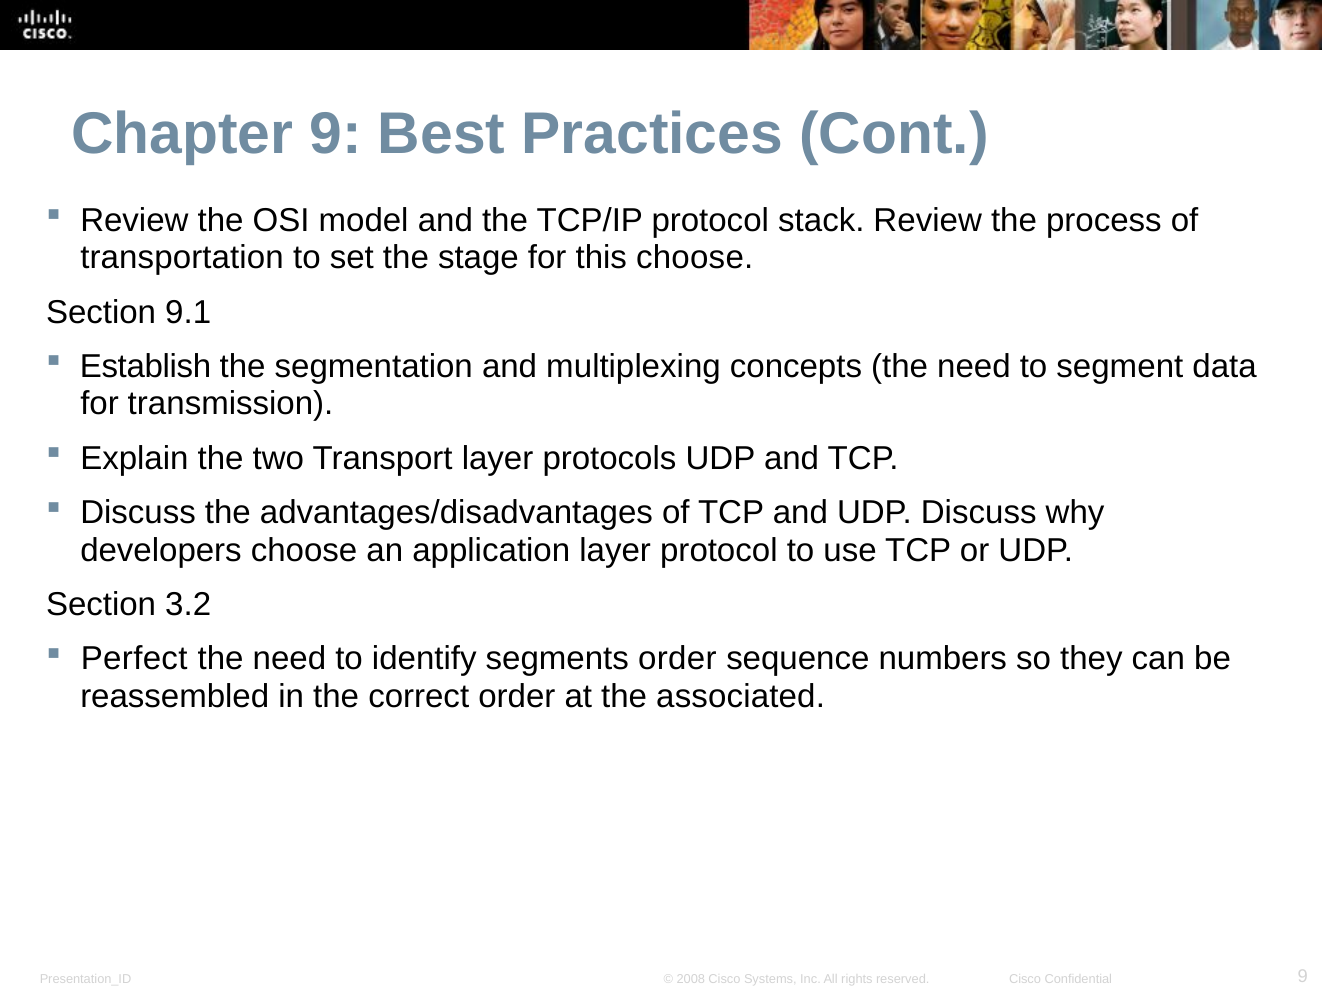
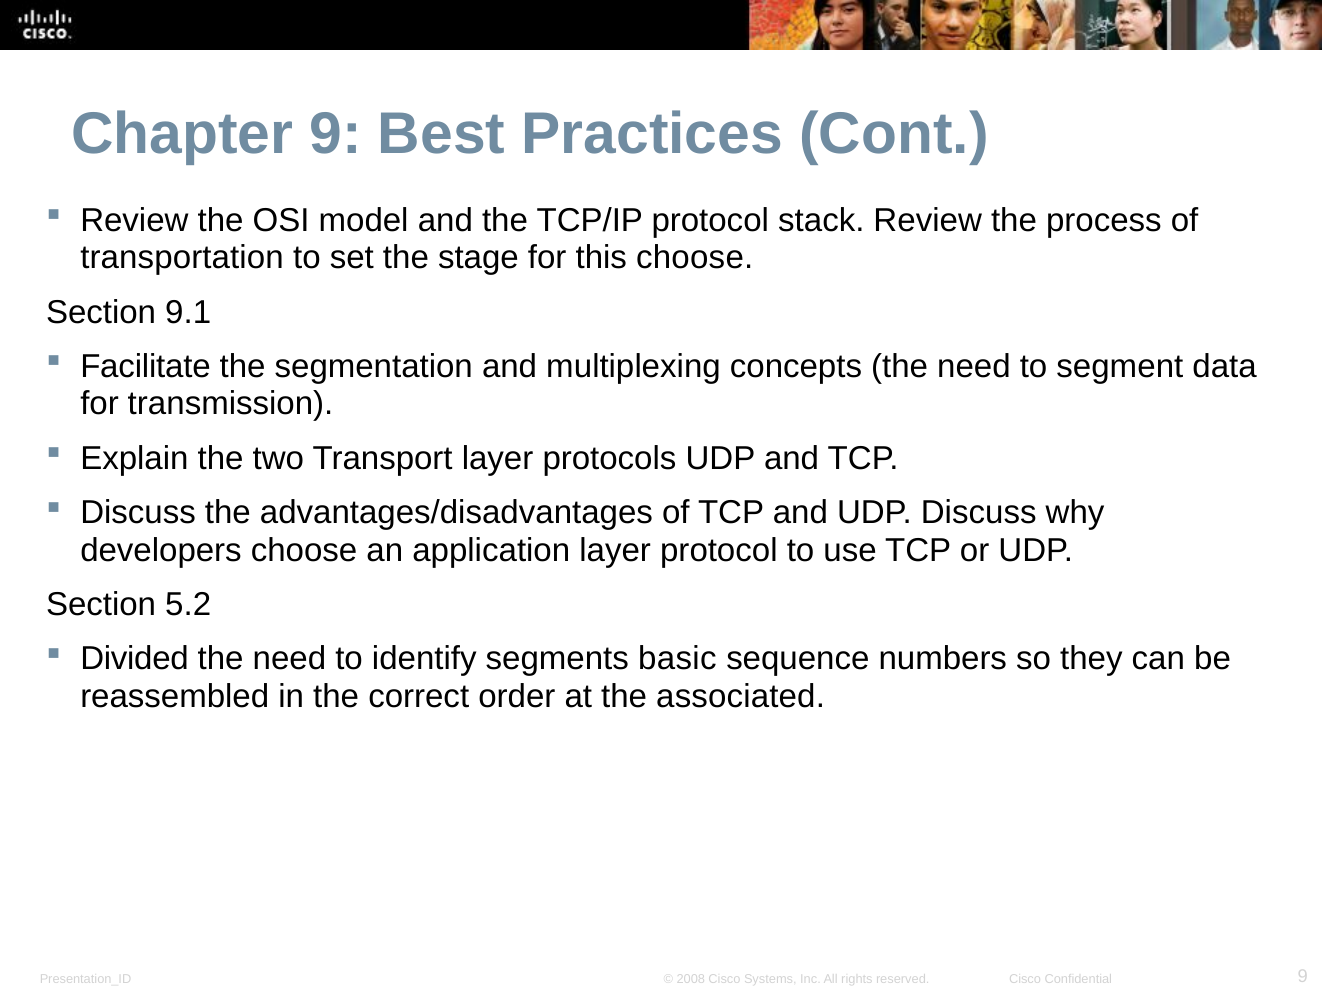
Establish: Establish -> Facilitate
3.2: 3.2 -> 5.2
Perfect: Perfect -> Divided
segments order: order -> basic
